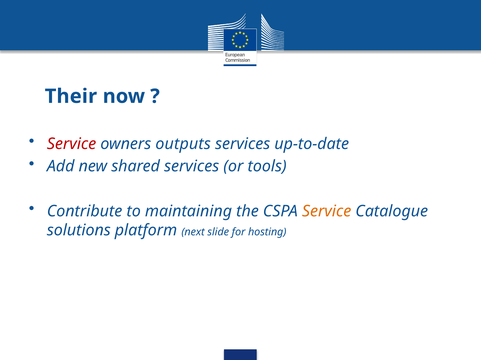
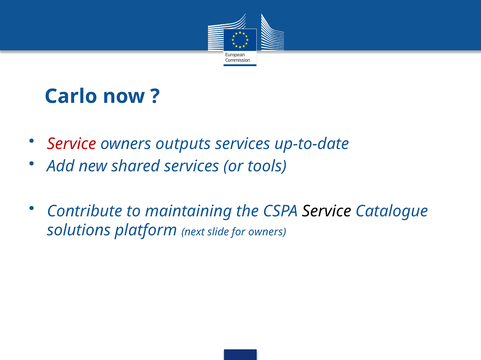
Their: Their -> Carlo
Service at (327, 212) colour: orange -> black
for hosting: hosting -> owners
